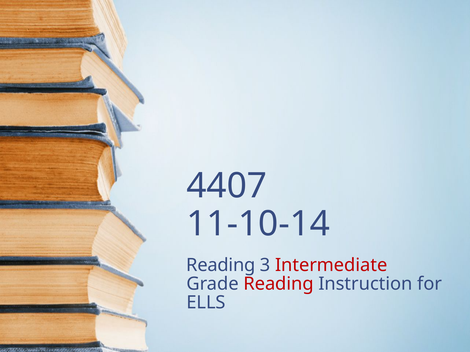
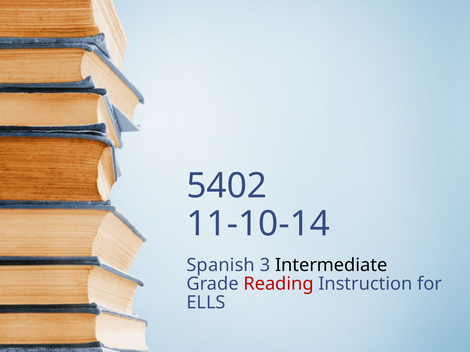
4407: 4407 -> 5402
Reading at (221, 265): Reading -> Spanish
Intermediate colour: red -> black
